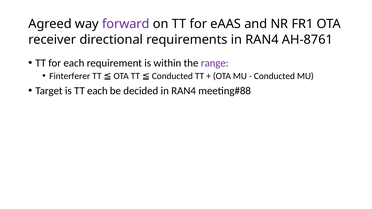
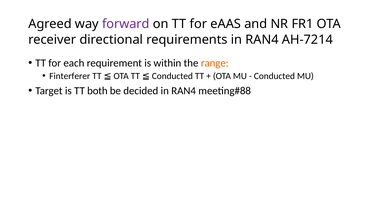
AH-8761: AH-8761 -> AH-7214
range colour: purple -> orange
TT each: each -> both
